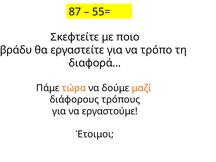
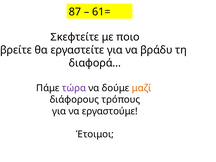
55=: 55= -> 61=
βράδυ: βράδυ -> βρείτε
τρόπο: τρόπο -> βράδυ
τώρα colour: orange -> purple
